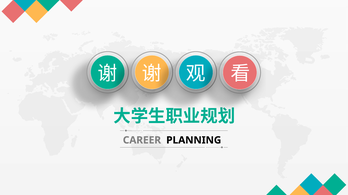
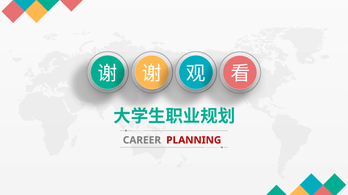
PLANNING colour: black -> red
